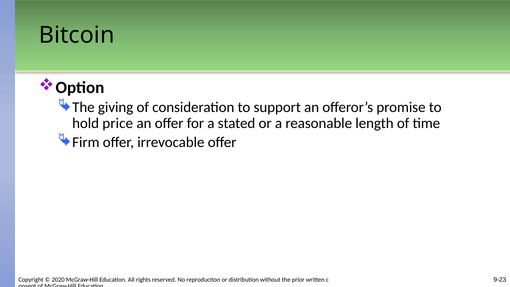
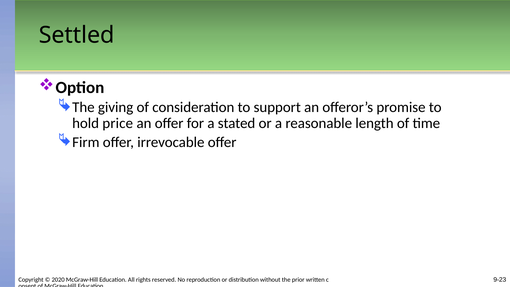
Bitcoin: Bitcoin -> Settled
